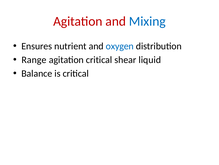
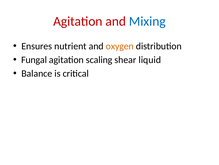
oxygen colour: blue -> orange
Range: Range -> Fungal
agitation critical: critical -> scaling
